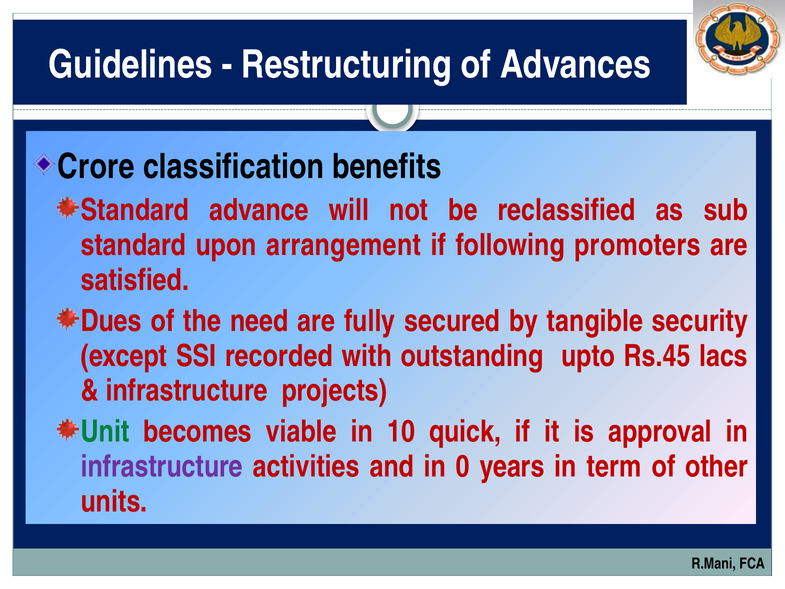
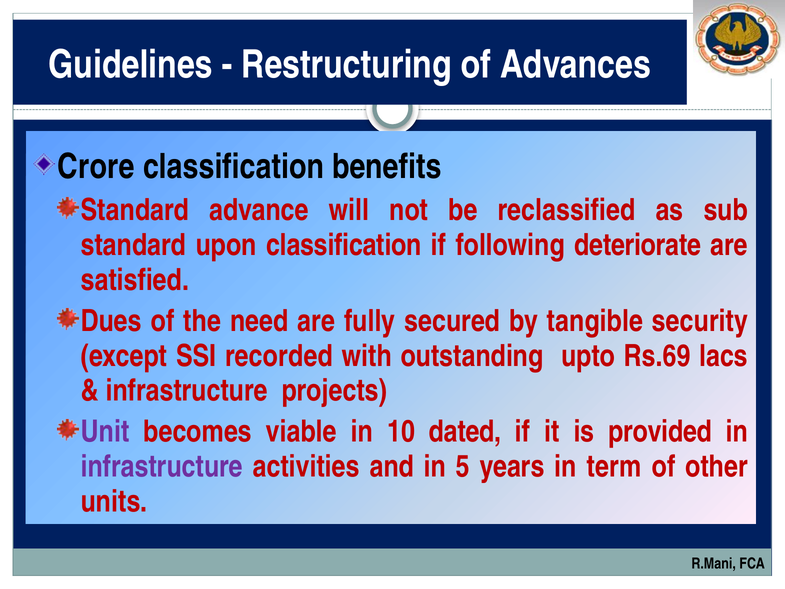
upon arrangement: arrangement -> classification
promoters: promoters -> deteriorate
Rs.45: Rs.45 -> Rs.69
Unit colour: green -> purple
quick: quick -> dated
approval: approval -> provided
0: 0 -> 5
